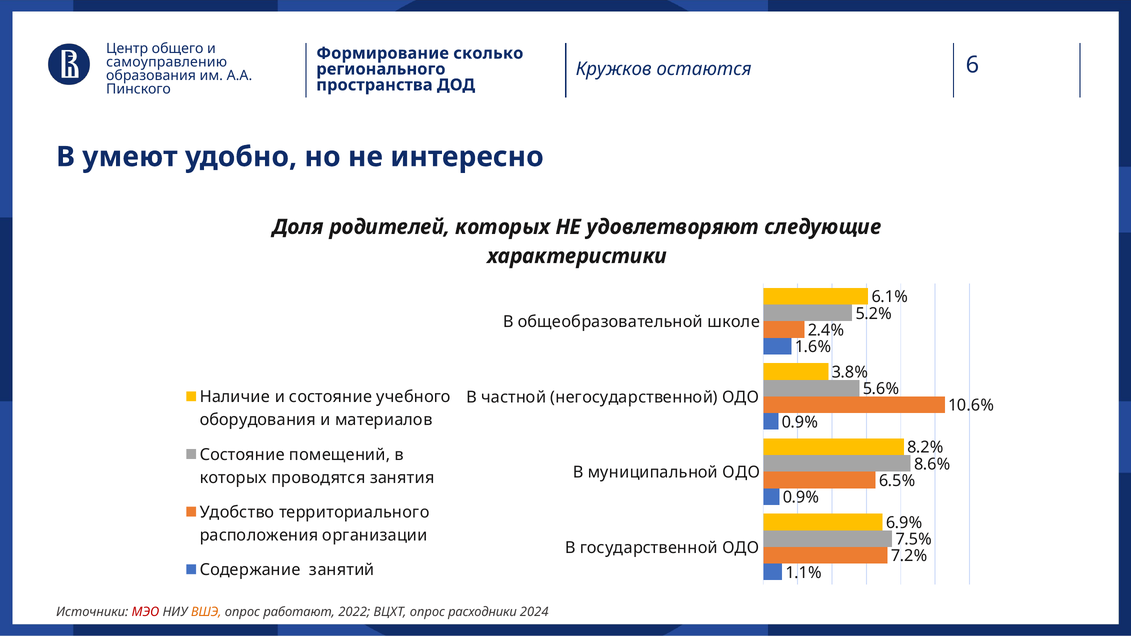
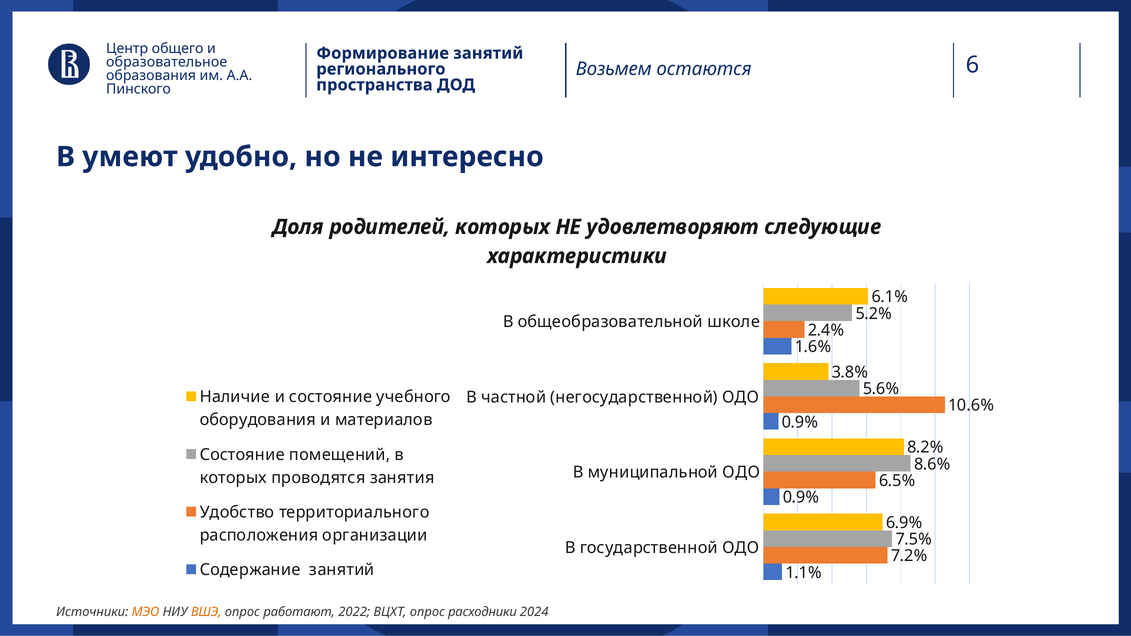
Формирование сколько: сколько -> занятий
самоуправлению: самоуправлению -> образовательное
Кружков: Кружков -> Возьмем
МЭО colour: red -> orange
